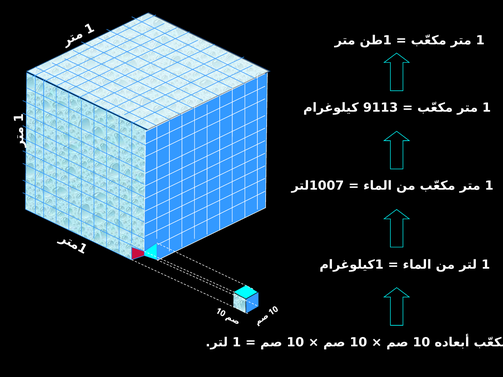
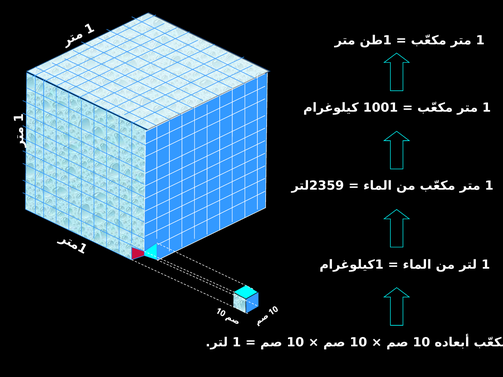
9113: 9113 -> 1001
1007: 1007 -> 2359
